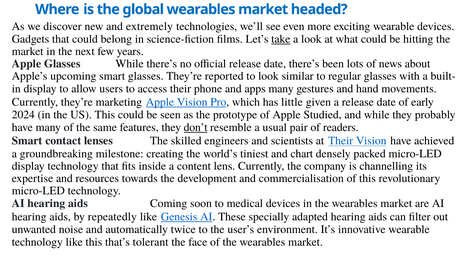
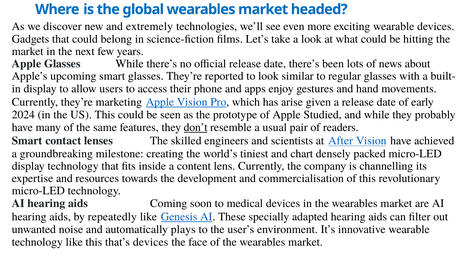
take underline: present -> none
apps many: many -> enjoy
little: little -> arise
at Their: Their -> After
twice: twice -> plays
that’s tolerant: tolerant -> devices
